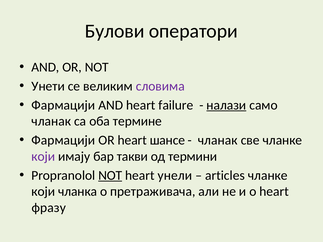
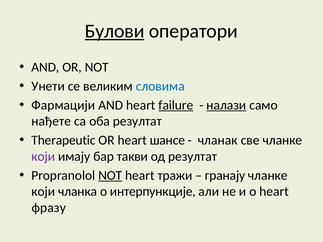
Булови underline: none -> present
словима colour: purple -> blue
failure underline: none -> present
чланак at (51, 121): чланак -> нађете
оба термине: термине -> резултат
Фармацији at (63, 140): Фармацији -> Therapeutic
од термини: термини -> резултат
унели: унели -> тражи
articles: articles -> гранају
претраживача: претраживача -> интерпункције
